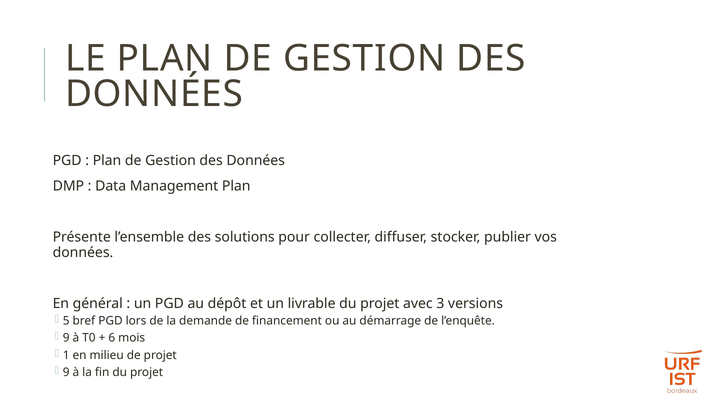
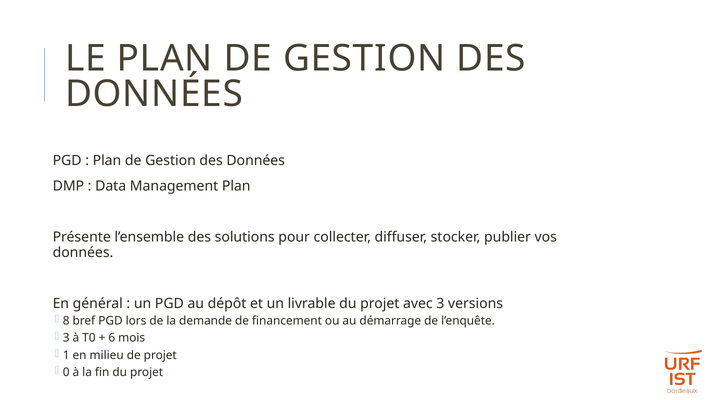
5: 5 -> 8
9 at (66, 338): 9 -> 3
9 at (66, 372): 9 -> 0
